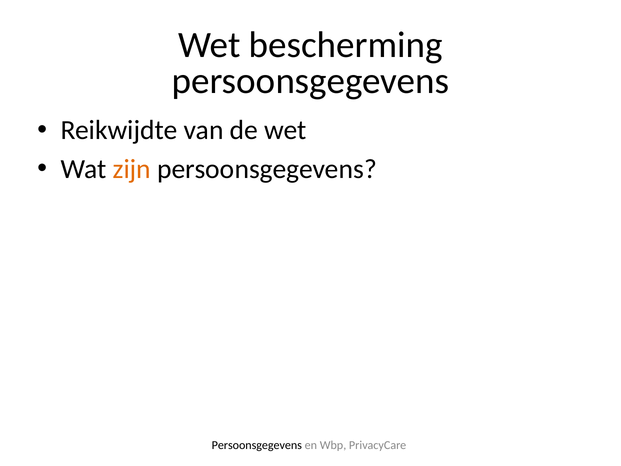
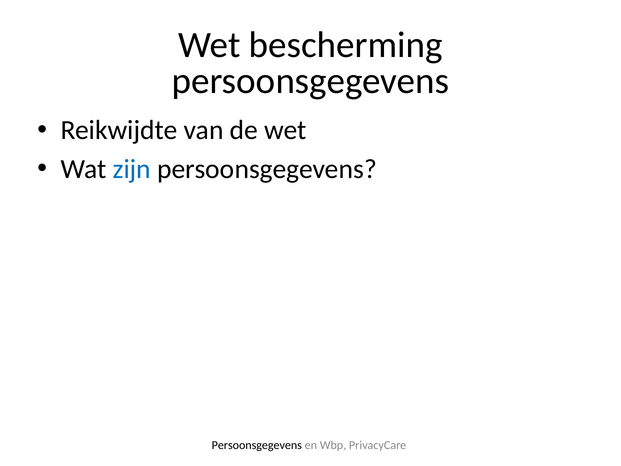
zijn colour: orange -> blue
